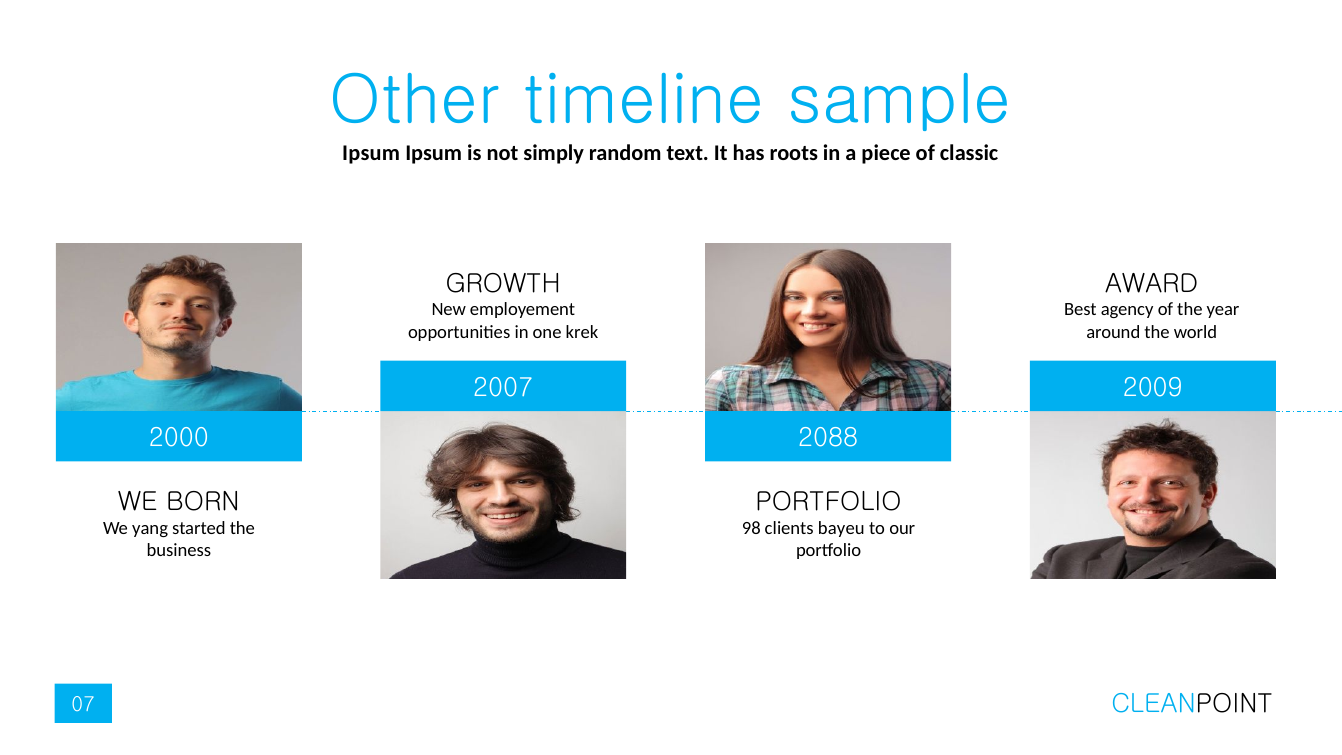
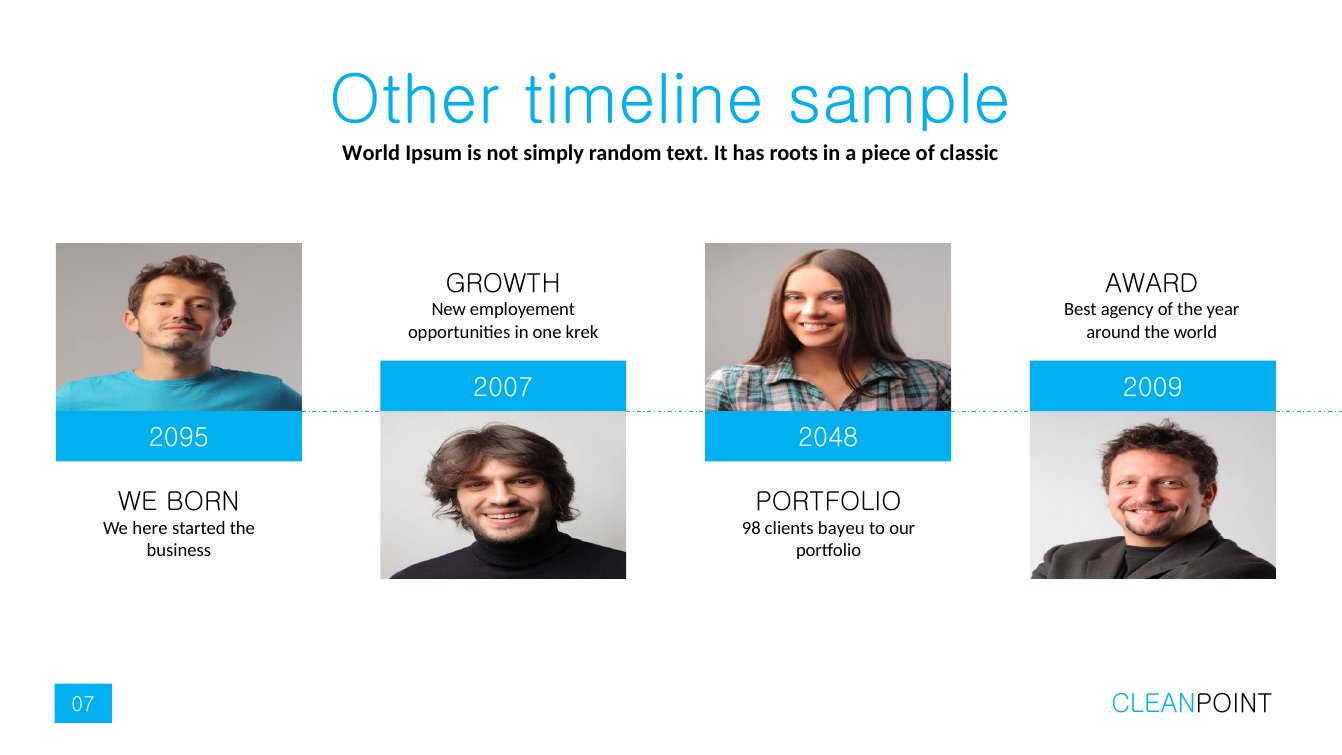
Ipsum at (371, 153): Ipsum -> World
2000: 2000 -> 2095
2088: 2088 -> 2048
yang: yang -> here
